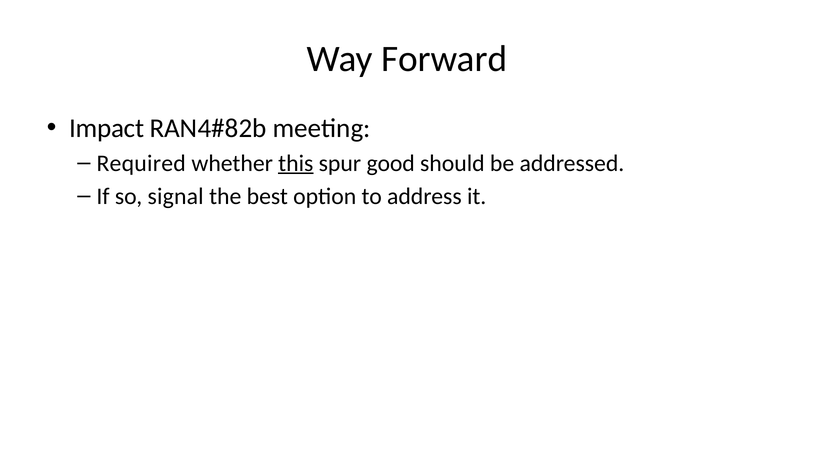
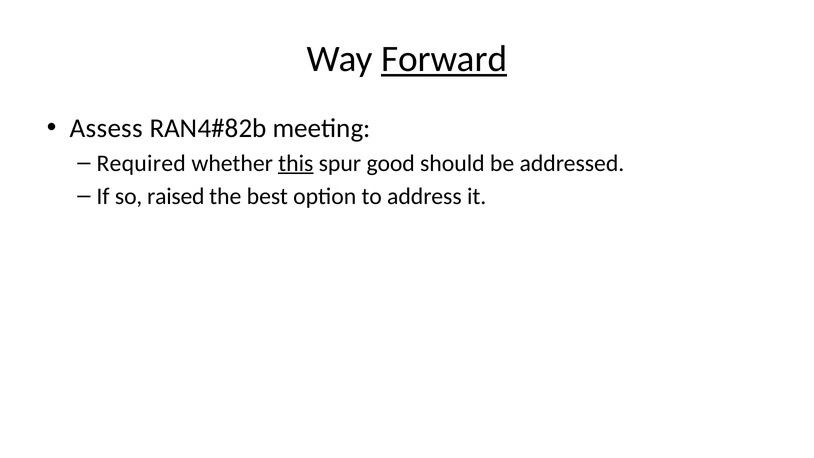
Forward underline: none -> present
Impact: Impact -> Assess
signal: signal -> raised
